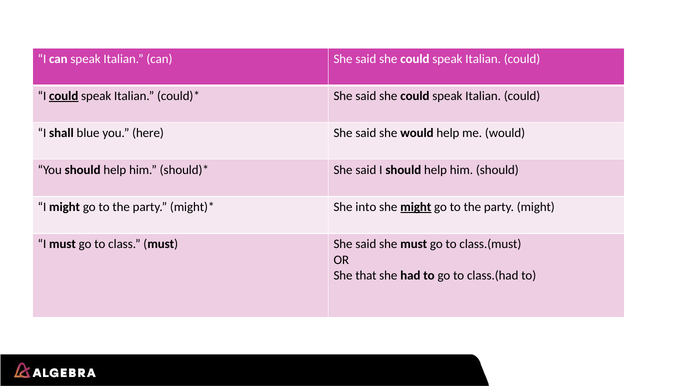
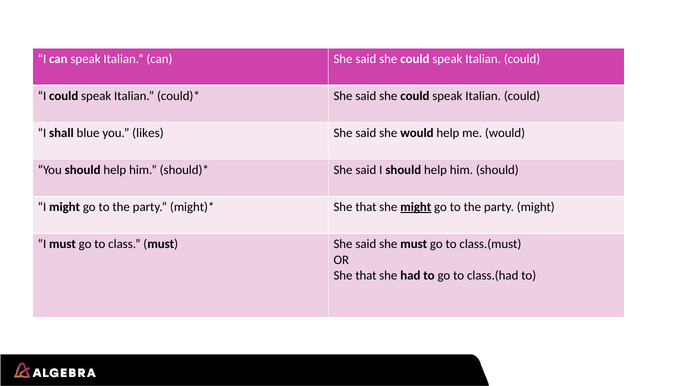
could at (64, 96) underline: present -> none
here: here -> likes
into at (366, 207): into -> that
